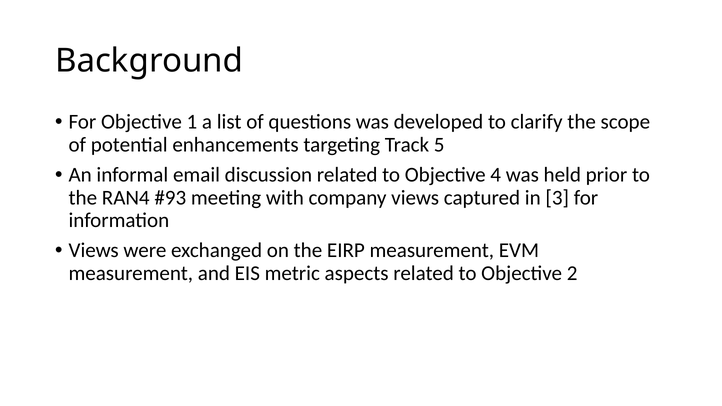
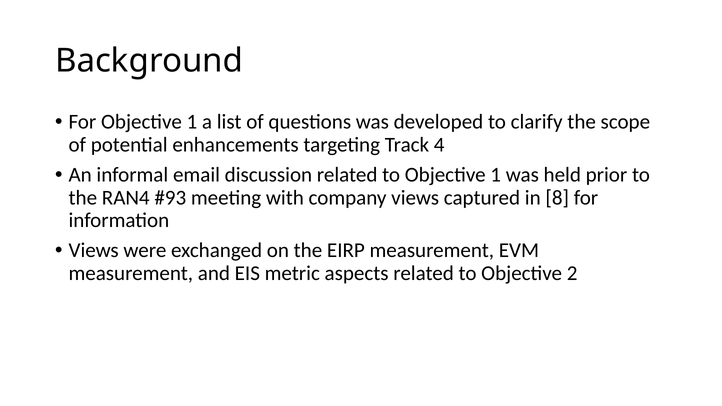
5: 5 -> 4
to Objective 4: 4 -> 1
3: 3 -> 8
